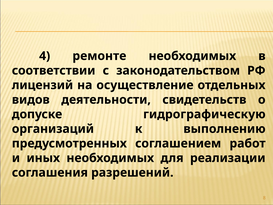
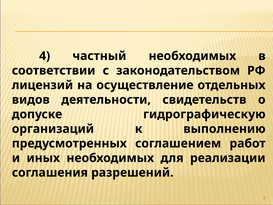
ремонте: ремонте -> частный
